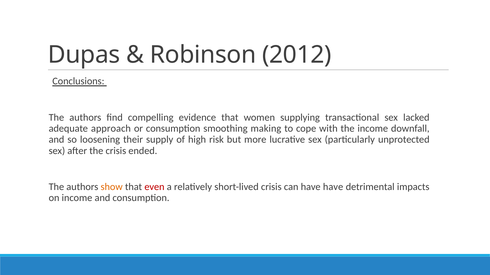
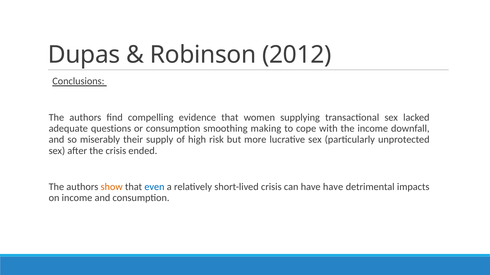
approach: approach -> questions
loosening: loosening -> miserably
even colour: red -> blue
